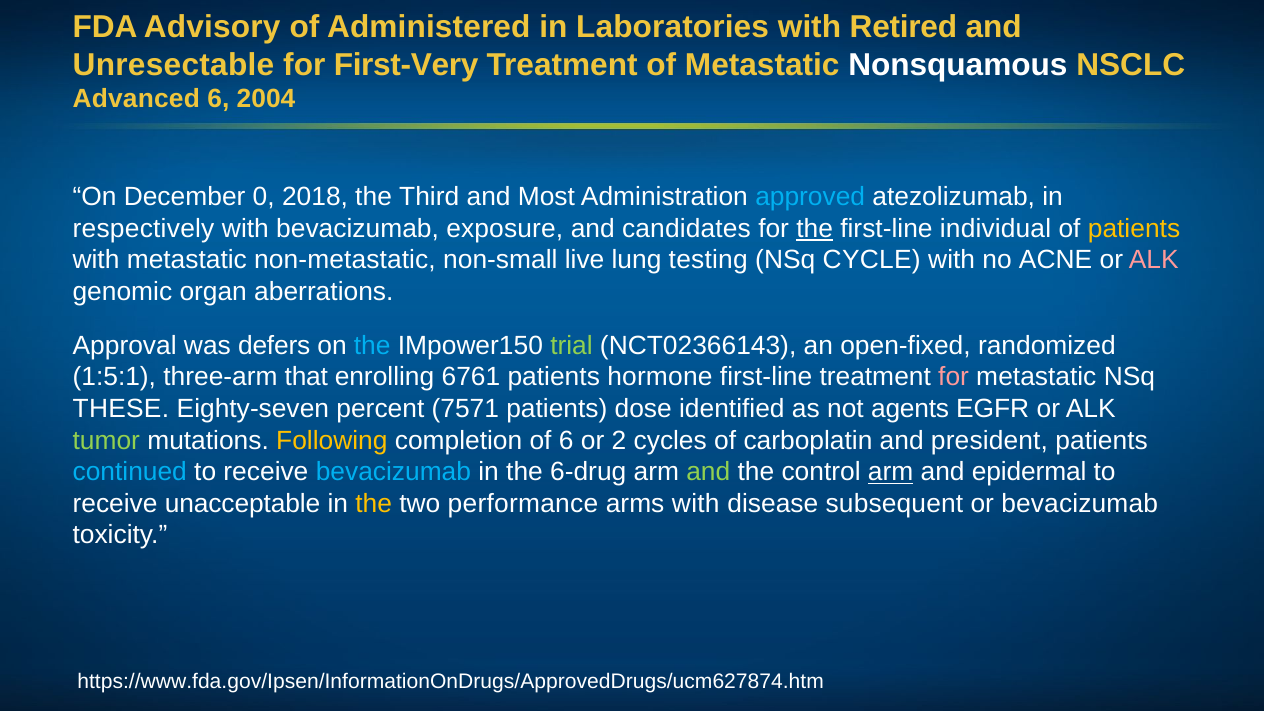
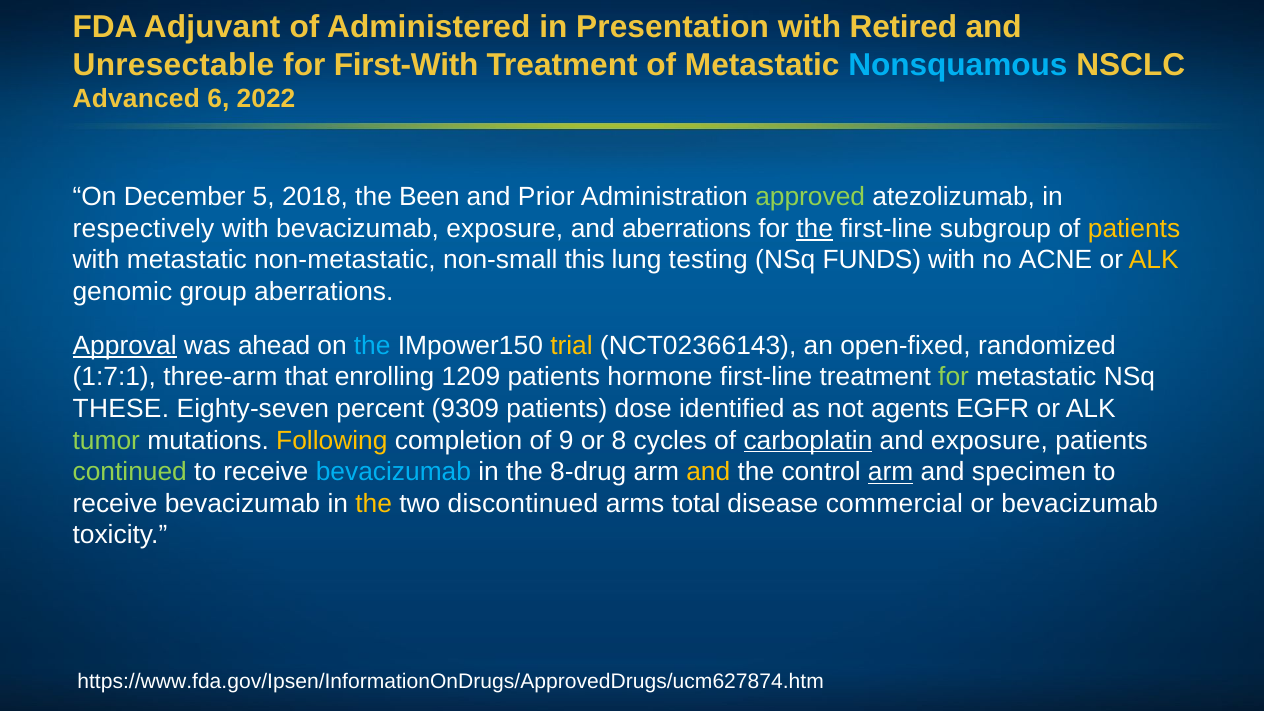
Advisory: Advisory -> Adjuvant
Laboratories: Laboratories -> Presentation
First-Very: First-Very -> First-With
Nonsquamous colour: white -> light blue
2004: 2004 -> 2022
0: 0 -> 5
Third: Third -> Been
Most: Most -> Prior
approved colour: light blue -> light green
and candidates: candidates -> aberrations
individual: individual -> subgroup
live: live -> this
CYCLE: CYCLE -> FUNDS
ALK at (1154, 260) colour: pink -> yellow
organ: organ -> group
Approval underline: none -> present
defers: defers -> ahead
trial colour: light green -> yellow
1:5:1: 1:5:1 -> 1:7:1
6761: 6761 -> 1209
for at (954, 377) colour: pink -> light green
7571: 7571 -> 9309
of 6: 6 -> 9
2: 2 -> 8
carboplatin underline: none -> present
and president: president -> exposure
continued colour: light blue -> light green
6-drug: 6-drug -> 8-drug
and at (708, 472) colour: light green -> yellow
epidermal: epidermal -> specimen
unacceptable at (243, 504): unacceptable -> bevacizumab
performance: performance -> discontinued
arms with: with -> total
subsequent: subsequent -> commercial
